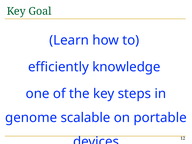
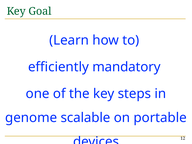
knowledge: knowledge -> mandatory
